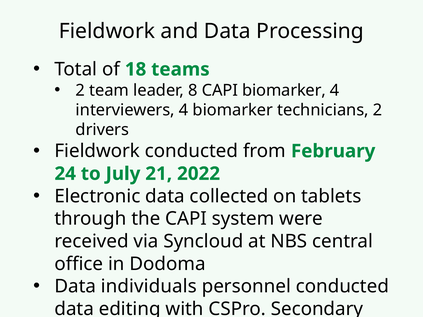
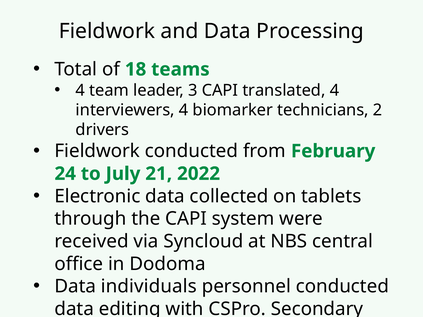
2 at (80, 90): 2 -> 4
8: 8 -> 3
CAPI biomarker: biomarker -> translated
